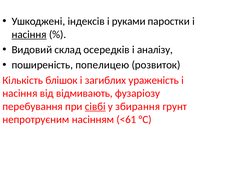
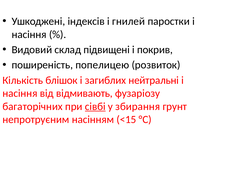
руками: руками -> гнилей
насіння at (29, 34) underline: present -> none
осередків: осередків -> підвищені
аналізу: аналізу -> покрив
ураженість: ураженість -> нейтральні
перебування: перебування -> багаторічних
<61: <61 -> <15
